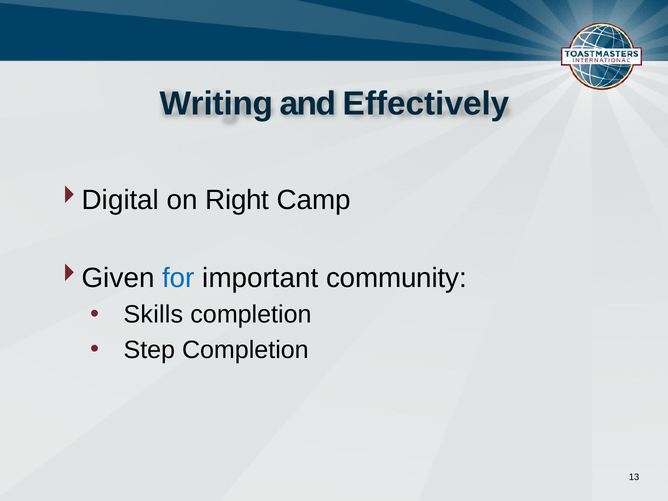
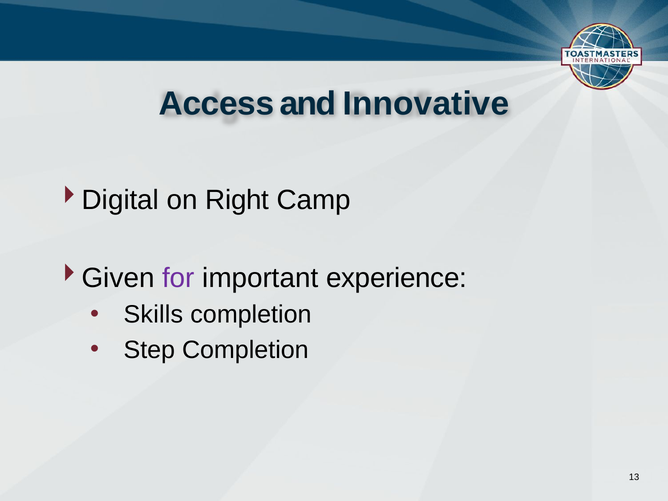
Writing: Writing -> Access
Effectively: Effectively -> Innovative
for colour: blue -> purple
community: community -> experience
